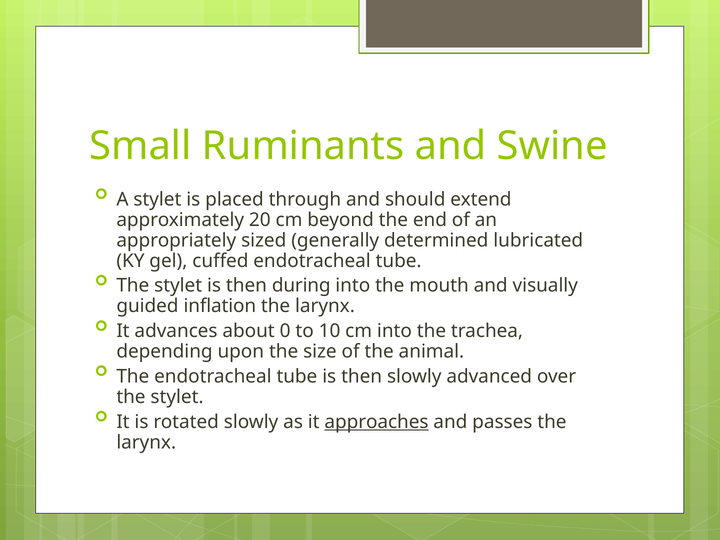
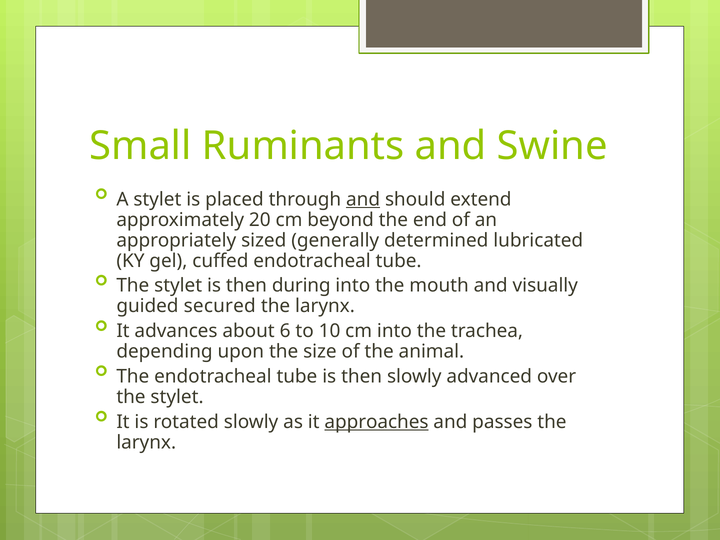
and at (363, 199) underline: none -> present
inflation: inflation -> secured
0: 0 -> 6
